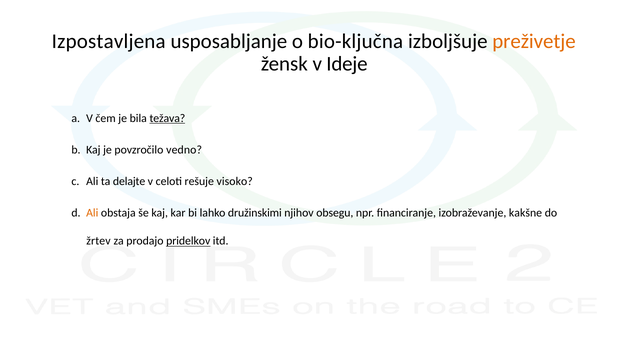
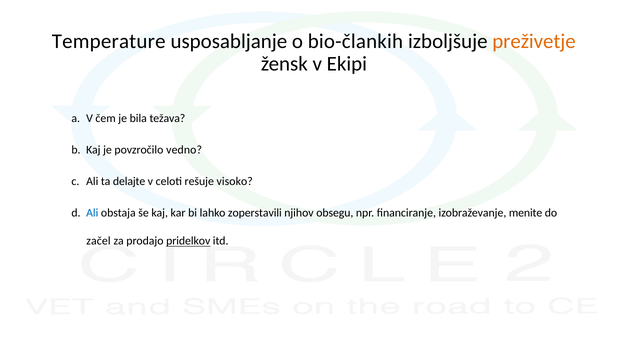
Izpostavljena: Izpostavljena -> Temperature
bio-ključna: bio-ključna -> bio-člankih
Ideje: Ideje -> Ekipi
težava underline: present -> none
Ali at (92, 213) colour: orange -> blue
družinskimi: družinskimi -> zoperstavili
kakšne: kakšne -> menite
žrtev: žrtev -> začel
